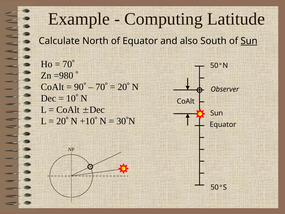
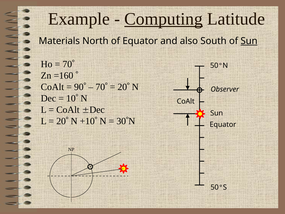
Computing underline: none -> present
Calculate: Calculate -> Materials
=980: =980 -> =160
